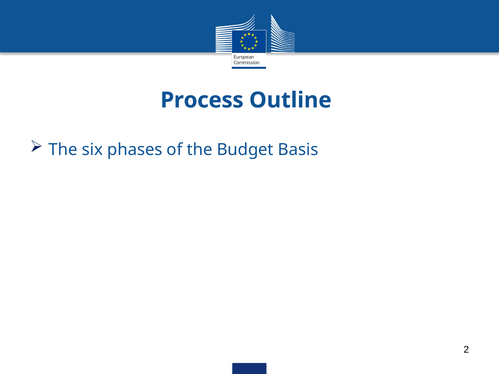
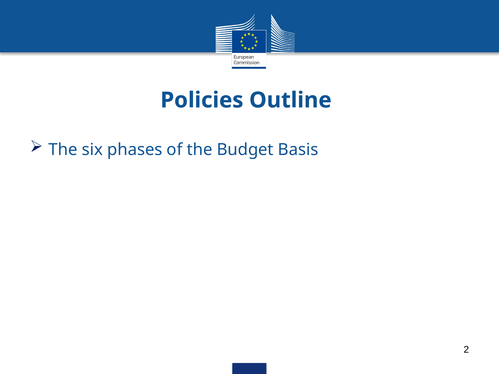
Process: Process -> Policies
